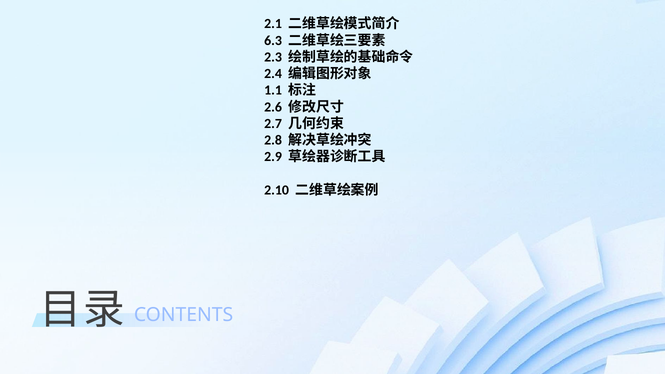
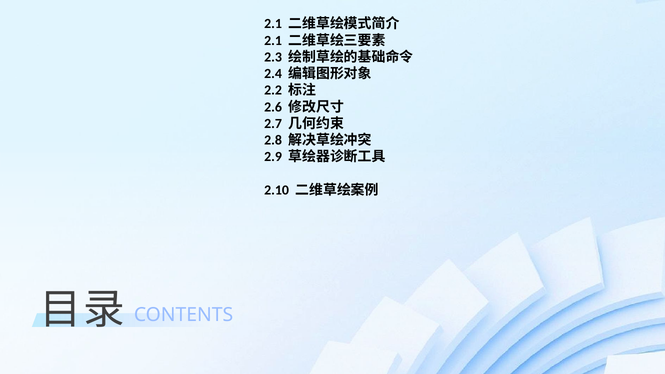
6.3 at (273, 40): 6.3 -> 2.1
1.1: 1.1 -> 2.2
